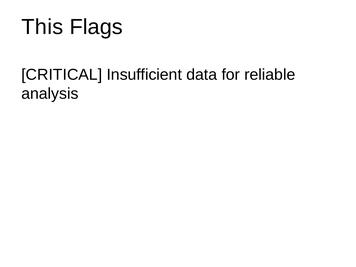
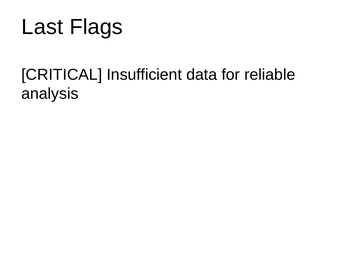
This: This -> Last
